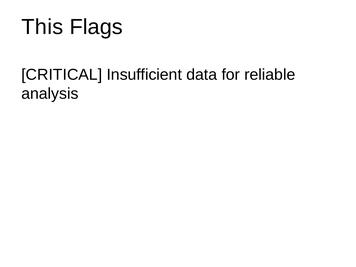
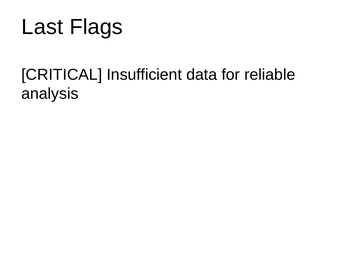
This: This -> Last
